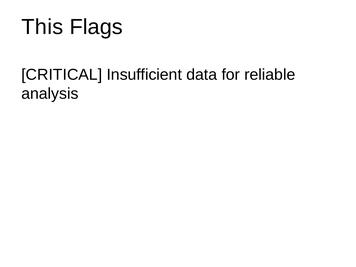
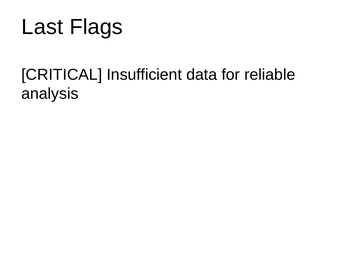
This: This -> Last
